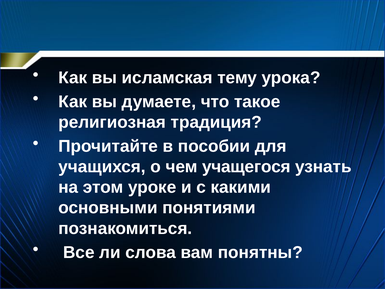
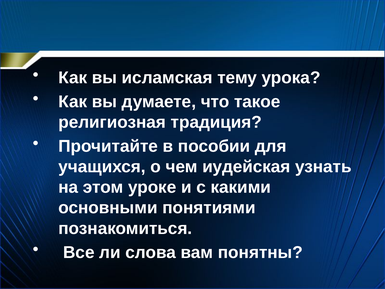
учащегося: учащегося -> иудейская
